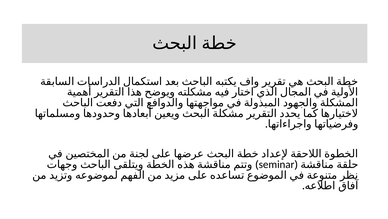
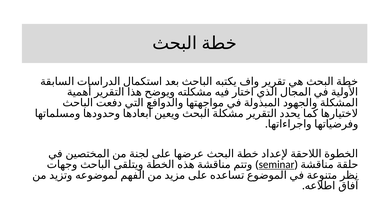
seminar underline: none -> present
